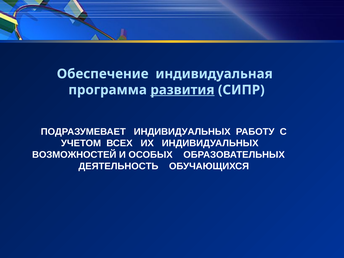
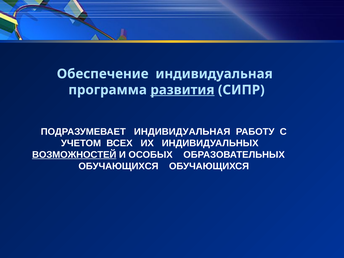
ПОДРАЗУМЕВАЕТ ИНДИВИДУАЛЬНЫХ: ИНДИВИДУАЛЬНЫХ -> ИНДИВИДУАЛЬНАЯ
ВОЗМОЖНОСТЕЙ underline: none -> present
ДЕЯТЕЛЬНОСТЬ at (118, 166): ДЕЯТЕЛЬНОСТЬ -> ОБУЧАЮЩИХСЯ
